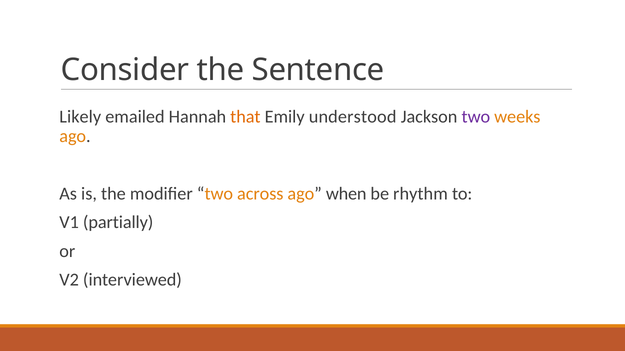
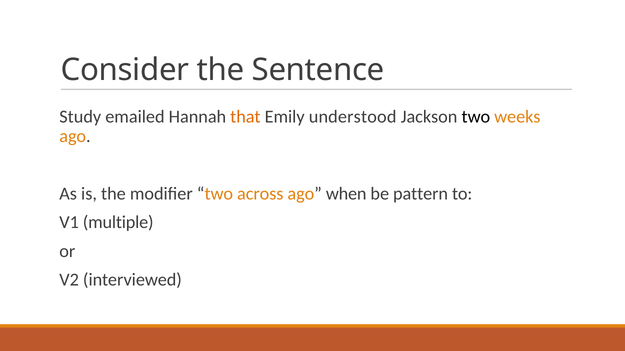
Likely: Likely -> Study
two at (476, 117) colour: purple -> black
rhythm: rhythm -> pattern
partially: partially -> multiple
